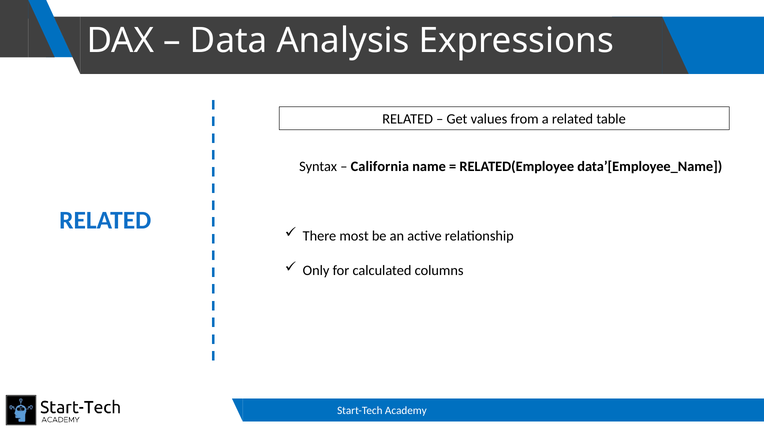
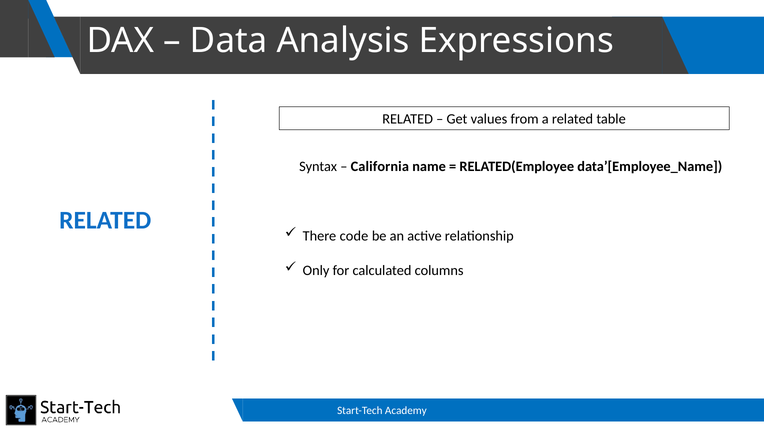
most: most -> code
